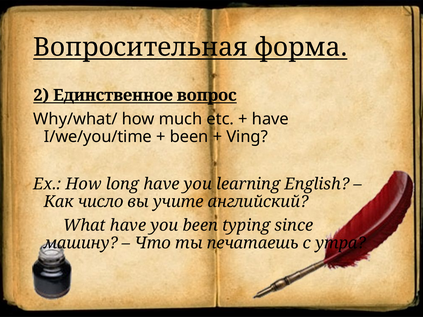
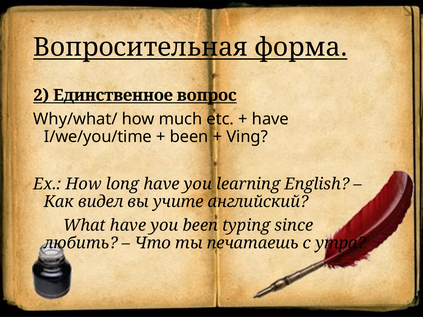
число: число -> видел
машину: машину -> любить
